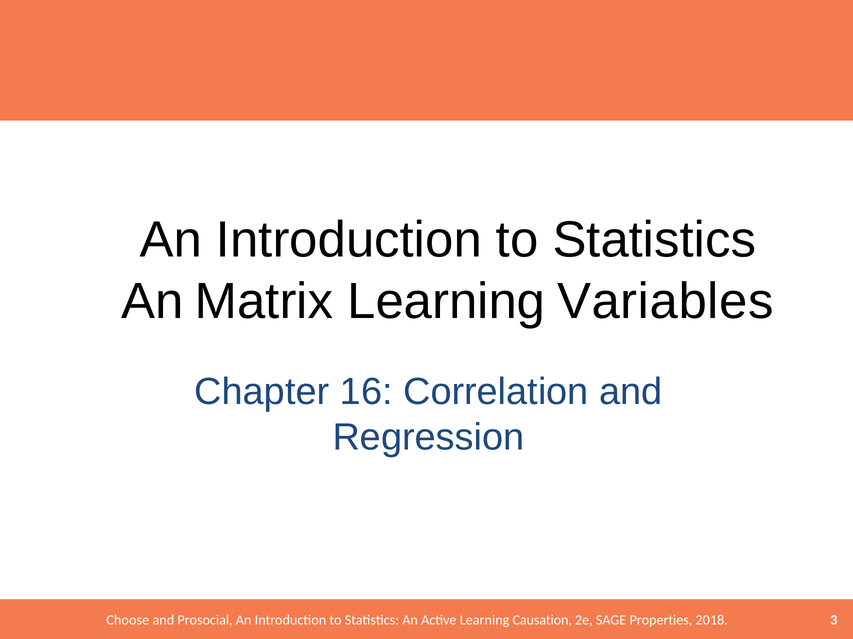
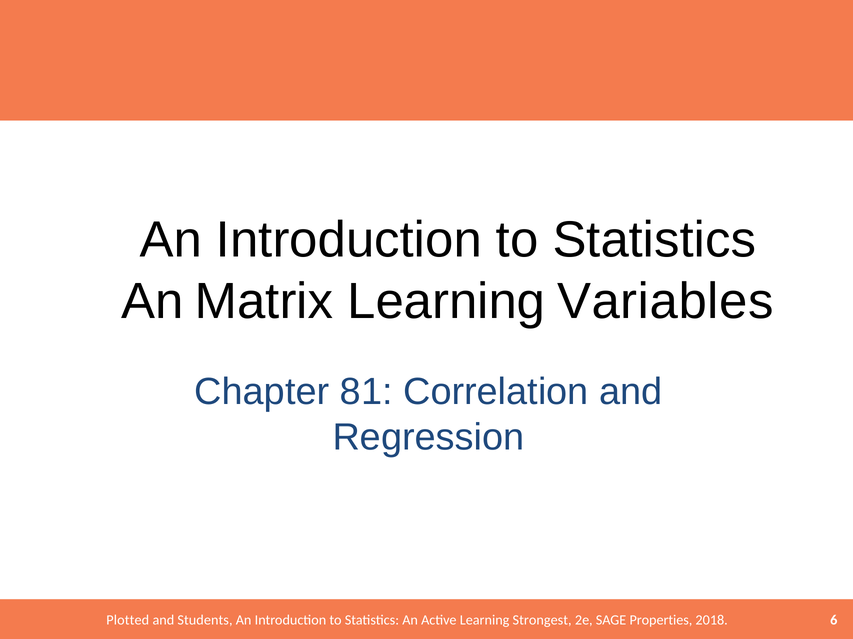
16: 16 -> 81
Choose: Choose -> Plotted
Prosocial: Prosocial -> Students
Causation: Causation -> Strongest
3: 3 -> 6
